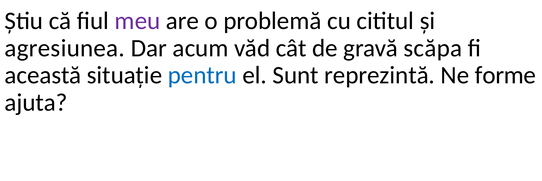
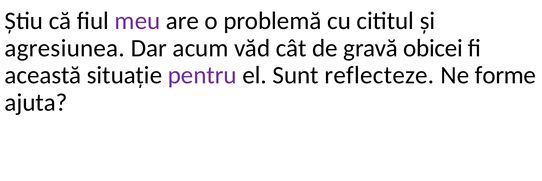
scăpa: scăpa -> obicei
pentru colour: blue -> purple
reprezintă: reprezintă -> reflecteze
